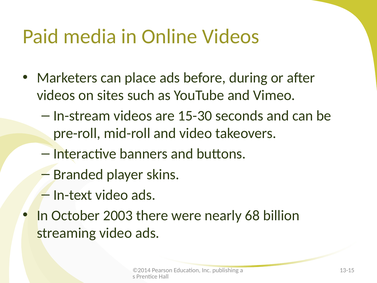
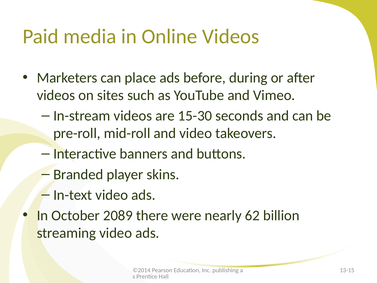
2003: 2003 -> 2089
68: 68 -> 62
